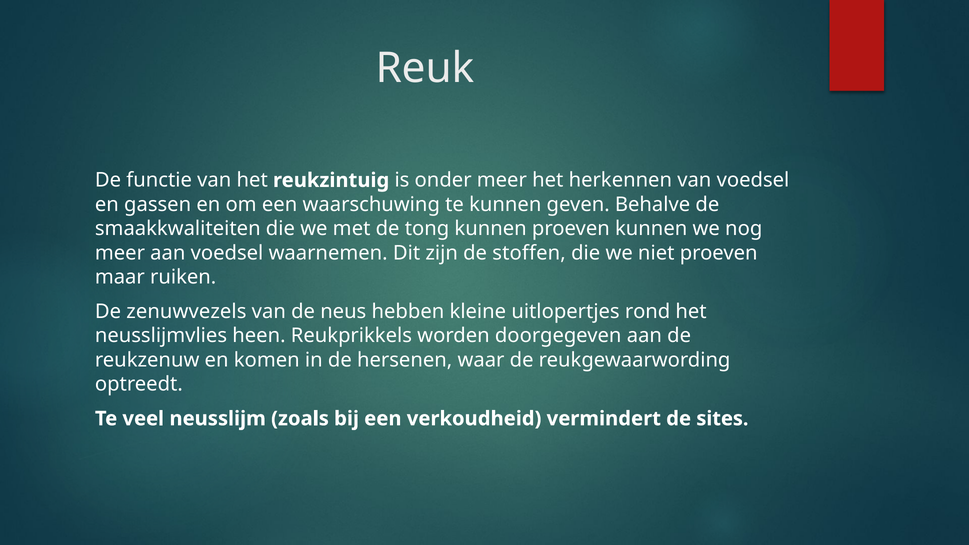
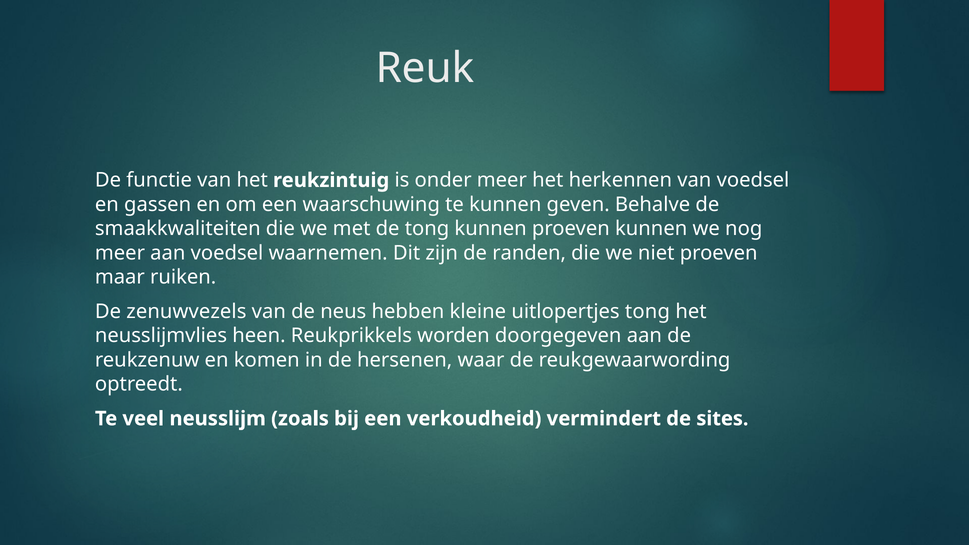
stoffen: stoffen -> randen
uitlopertjes rond: rond -> tong
